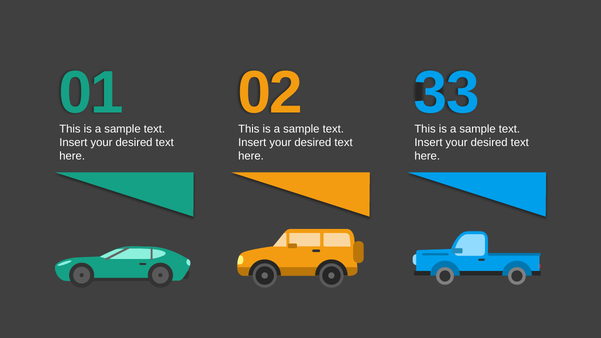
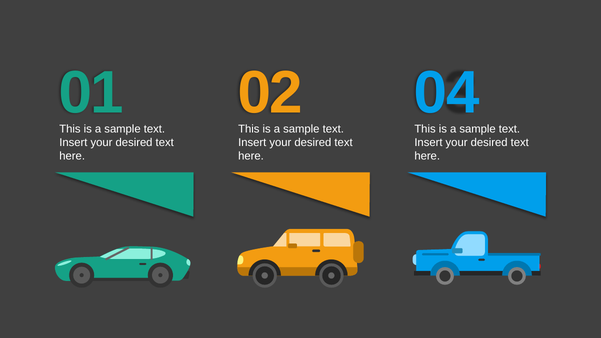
33: 33 -> 04
